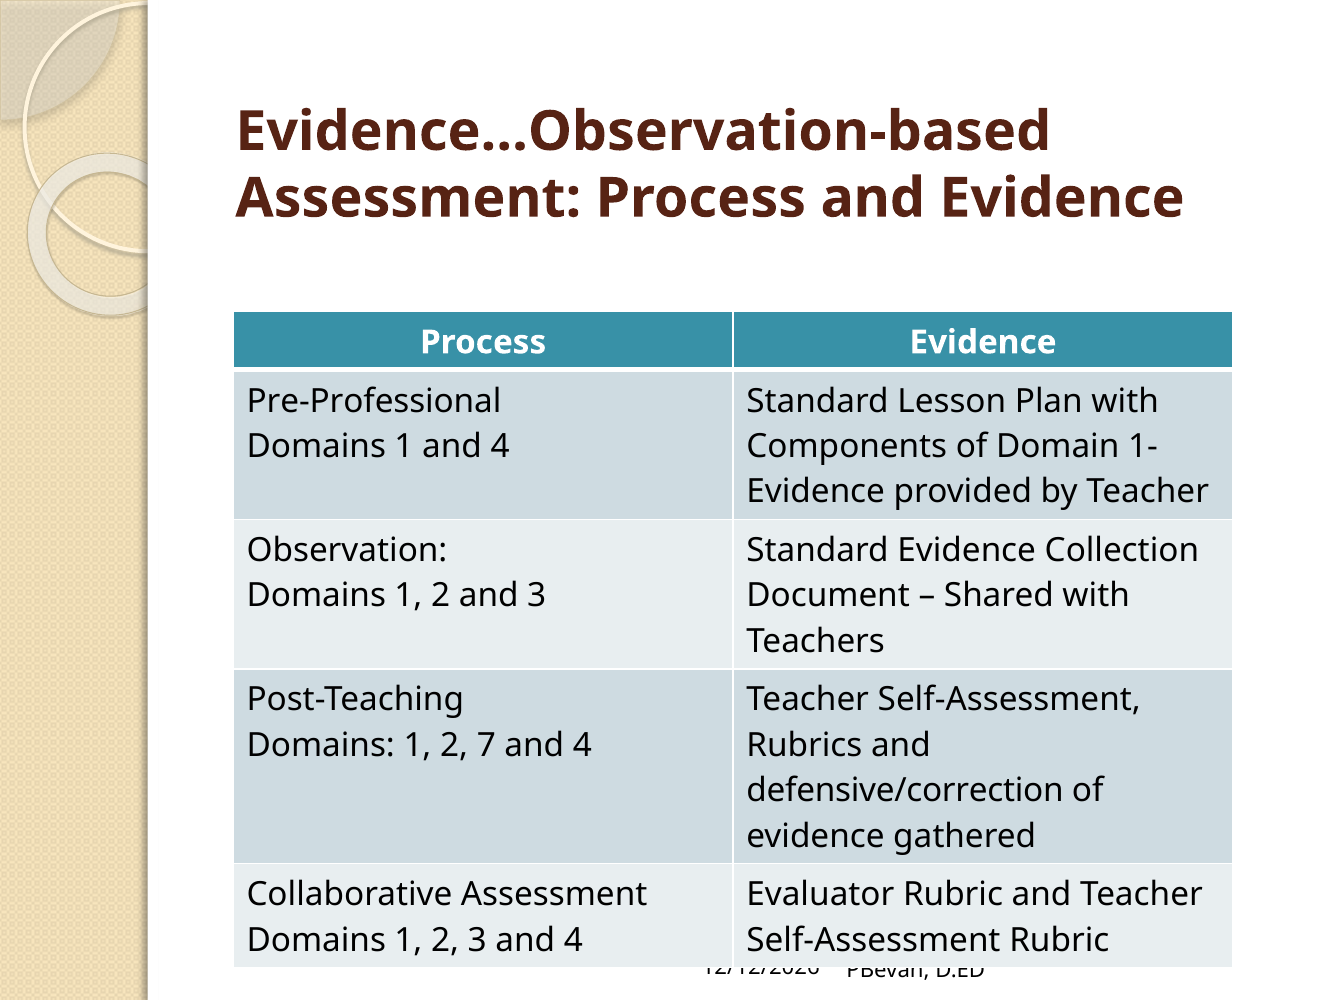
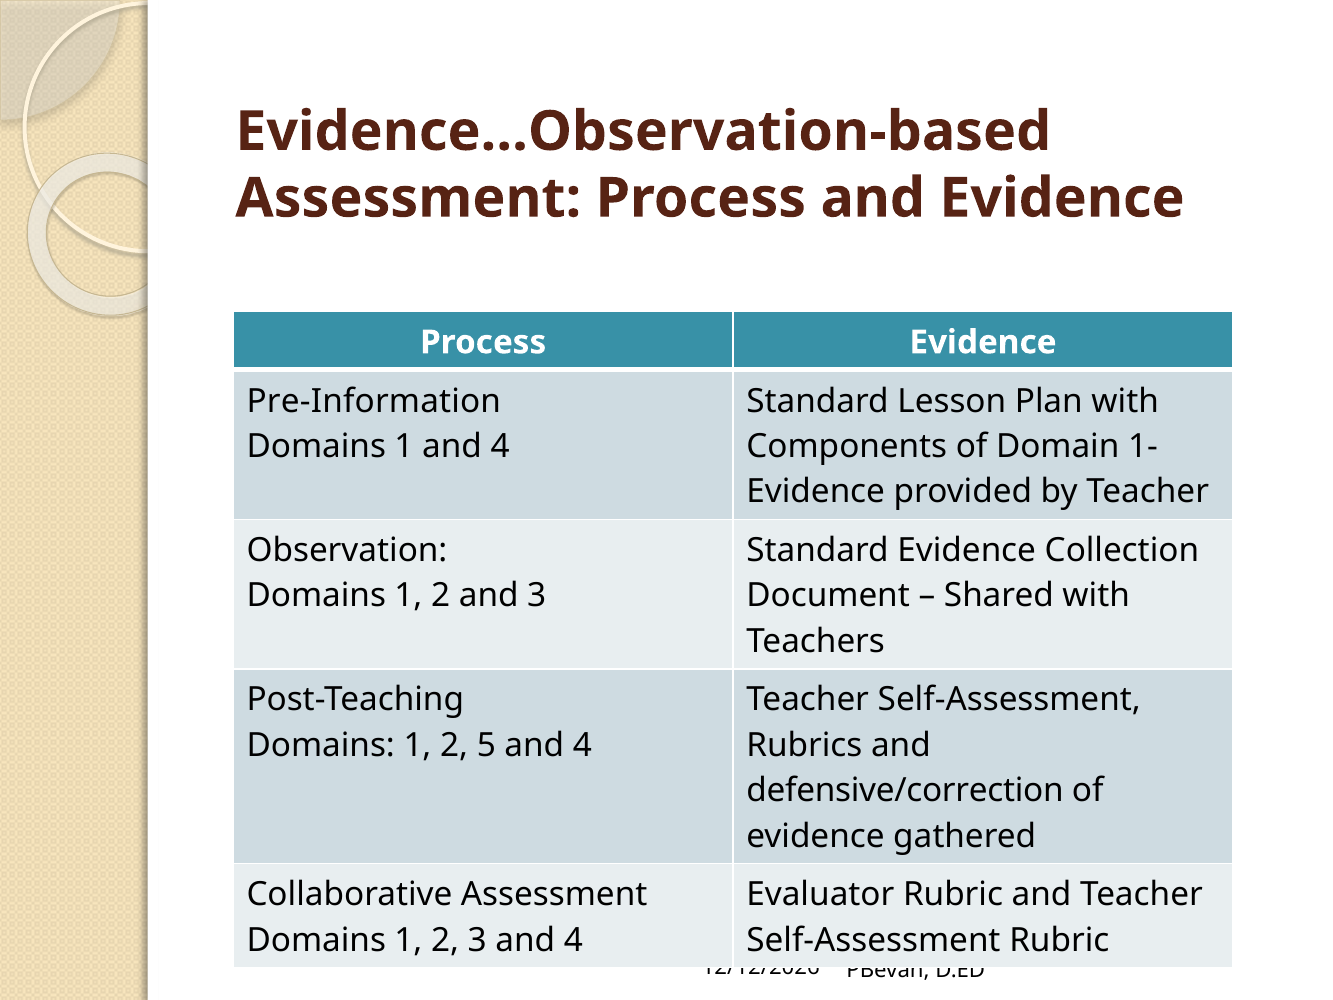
Pre-Professional: Pre-Professional -> Pre-Information
7: 7 -> 5
